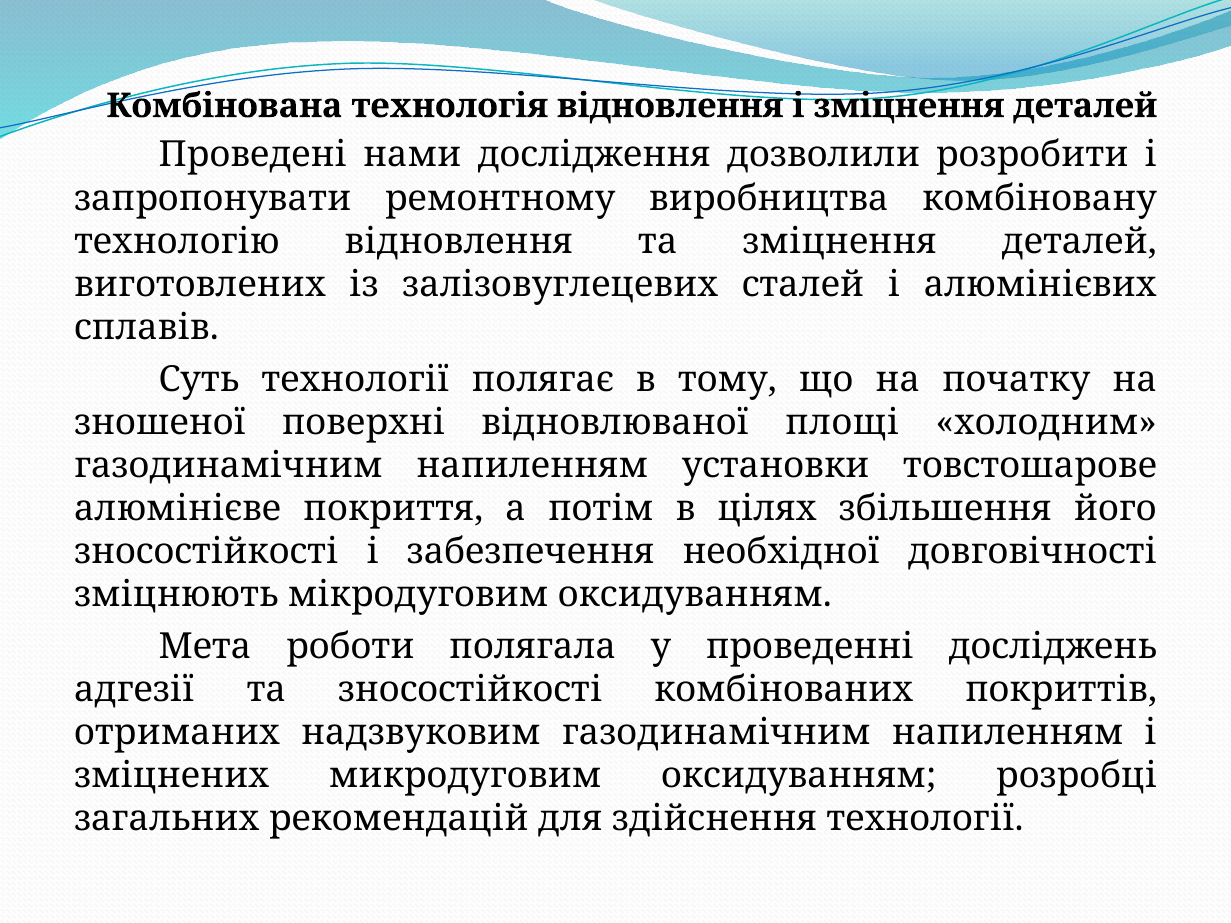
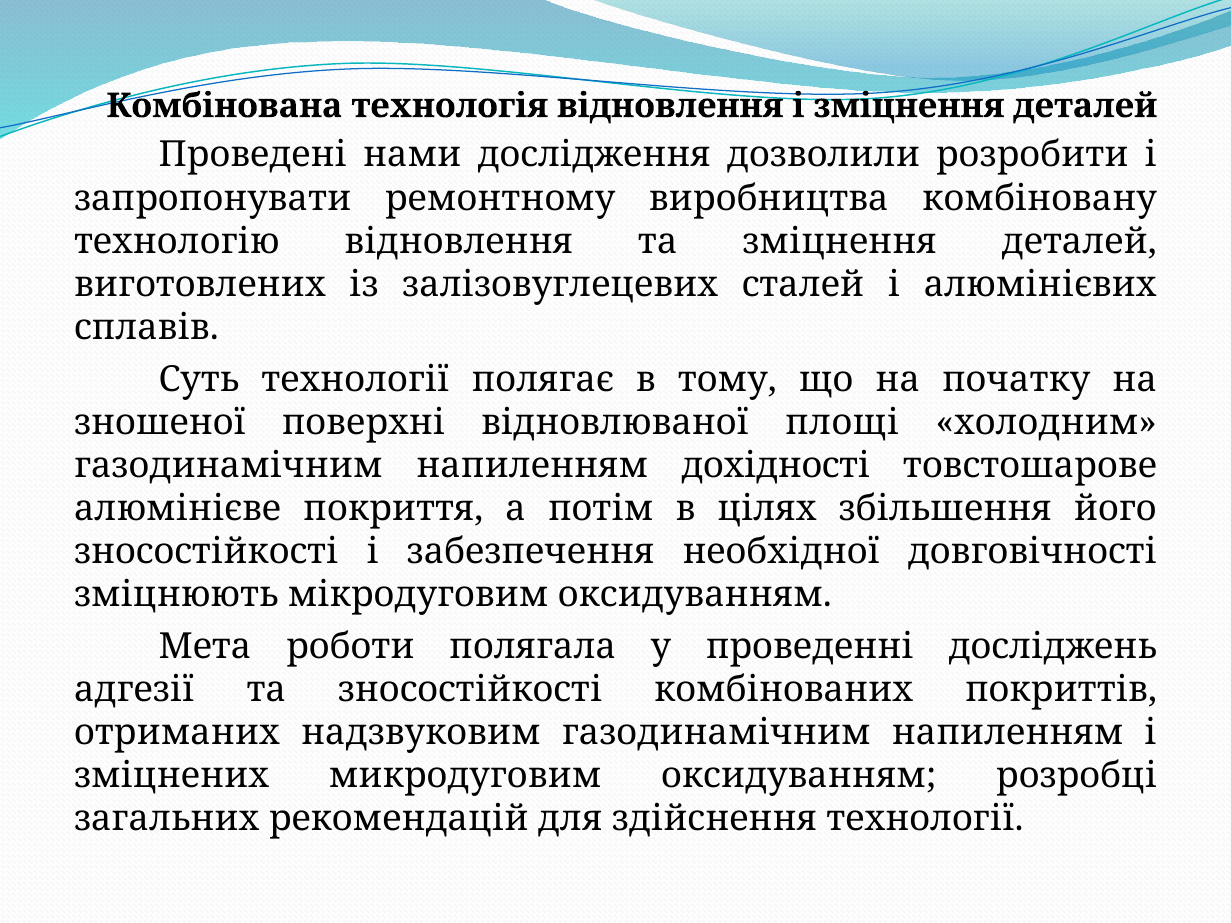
установки: установки -> дохідності
